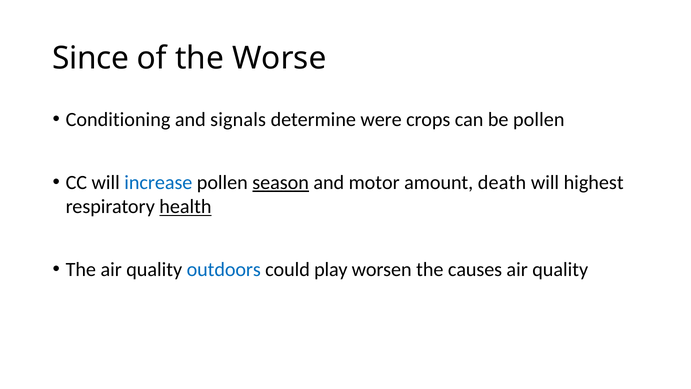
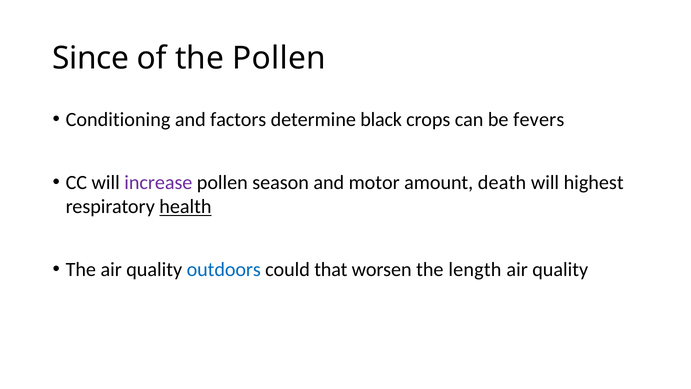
the Worse: Worse -> Pollen
signals: signals -> factors
were: were -> black
be pollen: pollen -> fevers
increase colour: blue -> purple
season underline: present -> none
play: play -> that
causes: causes -> length
